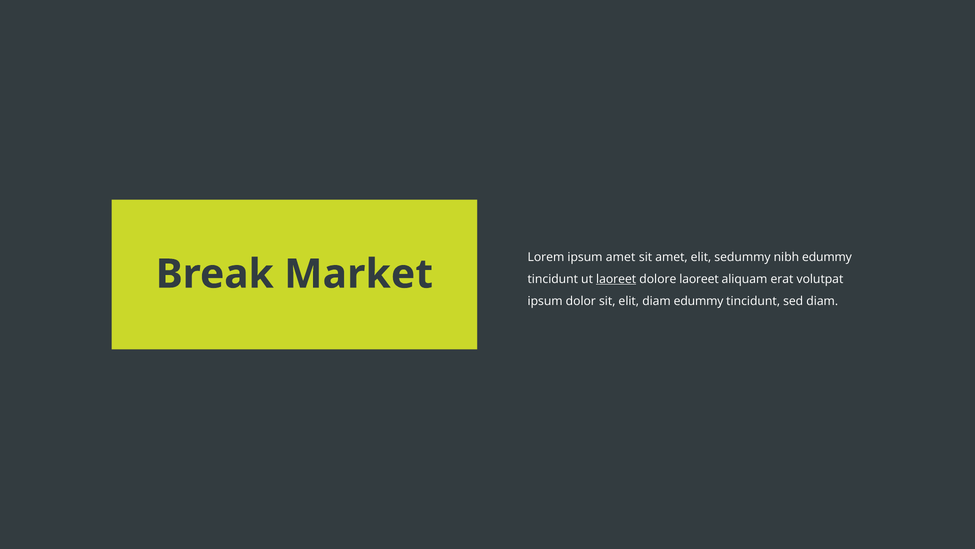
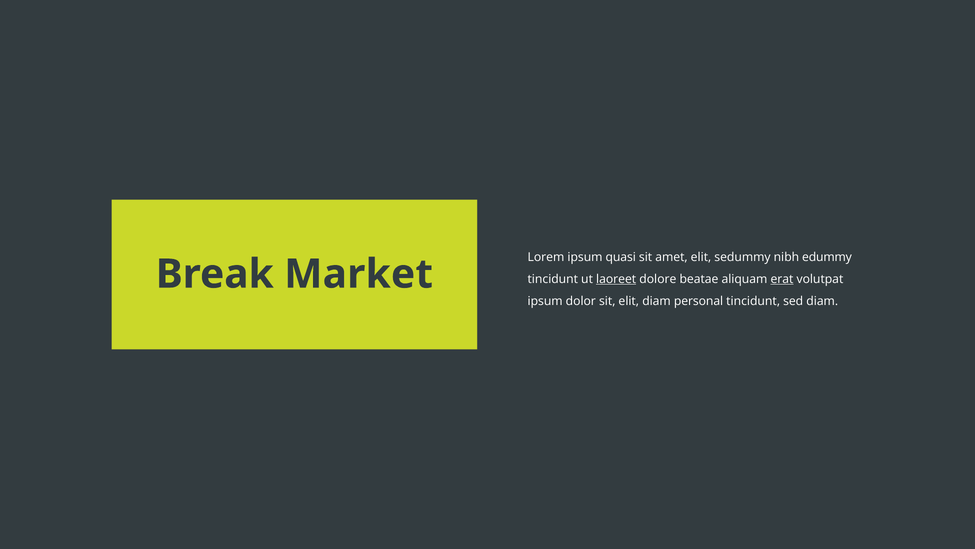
ipsum amet: amet -> quasi
dolore laoreet: laoreet -> beatae
erat underline: none -> present
diam edummy: edummy -> personal
